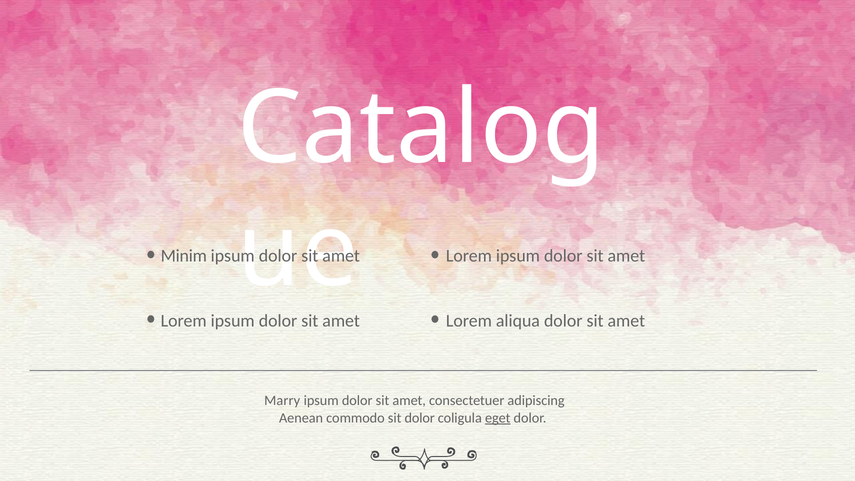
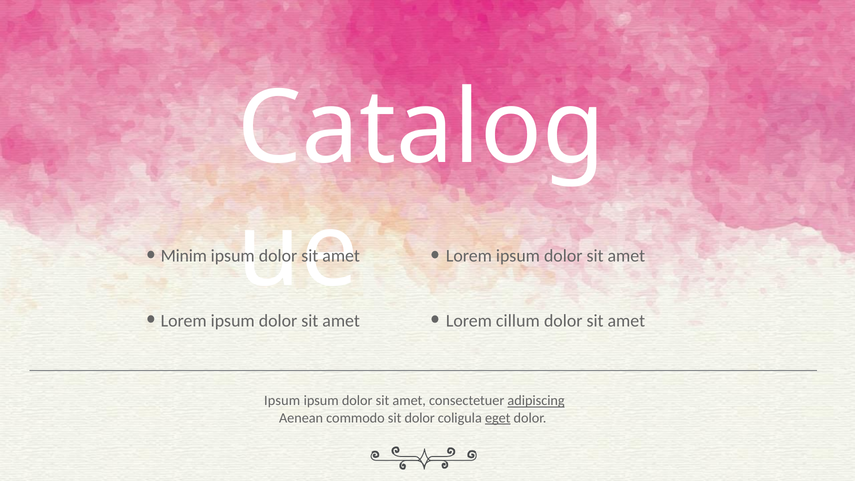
aliqua: aliqua -> cillum
Marry at (282, 401): Marry -> Ipsum
adipiscing underline: none -> present
